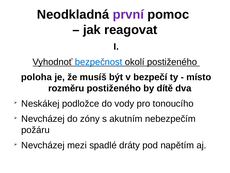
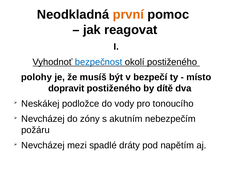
první colour: purple -> orange
poloha: poloha -> polohy
rozměru: rozměru -> dopravit
